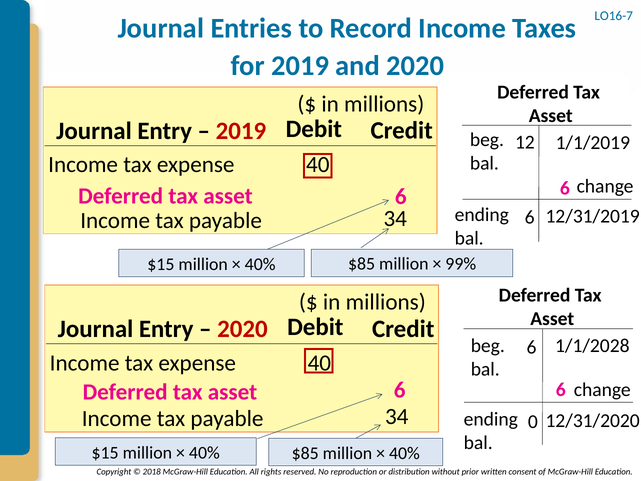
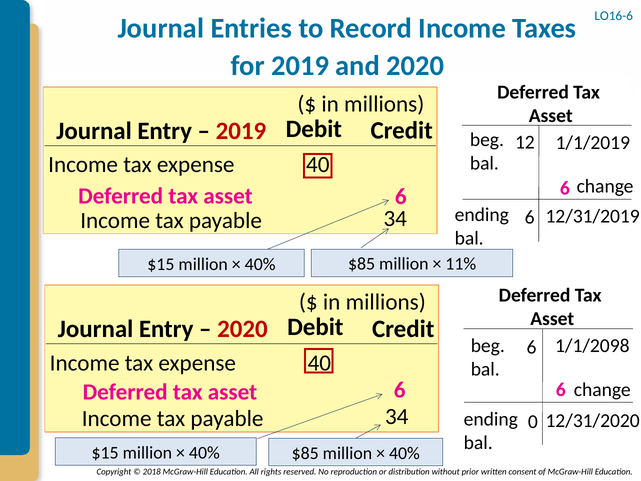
LO16-7: LO16-7 -> LO16-6
99%: 99% -> 11%
1/1/2028: 1/1/2028 -> 1/1/2098
